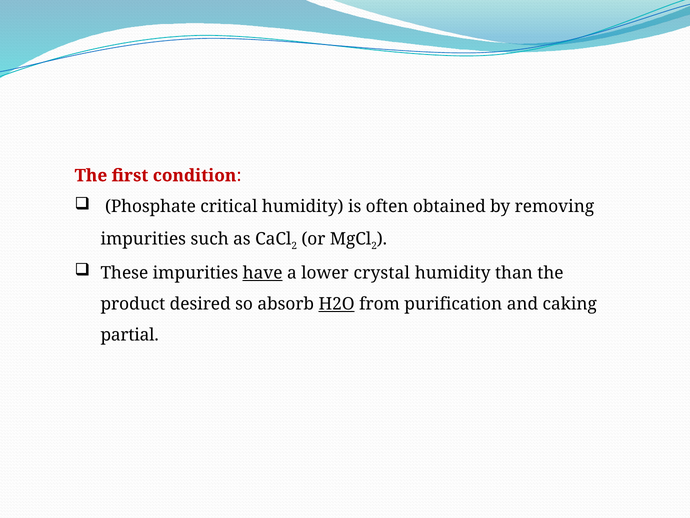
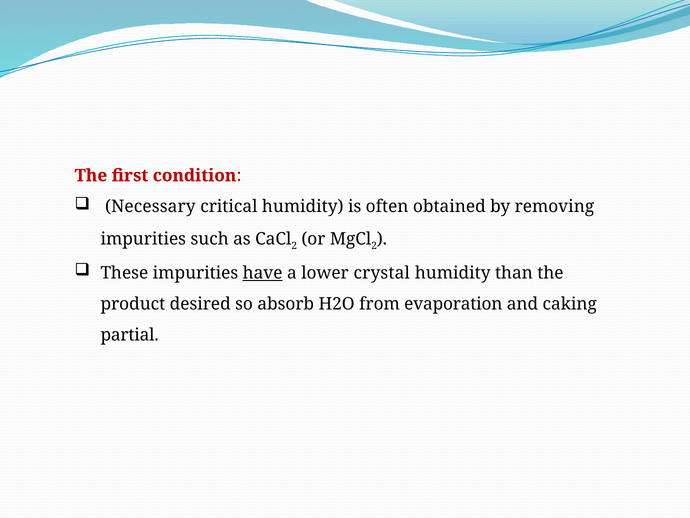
Phosphate: Phosphate -> Necessary
H2O underline: present -> none
purification: purification -> evaporation
